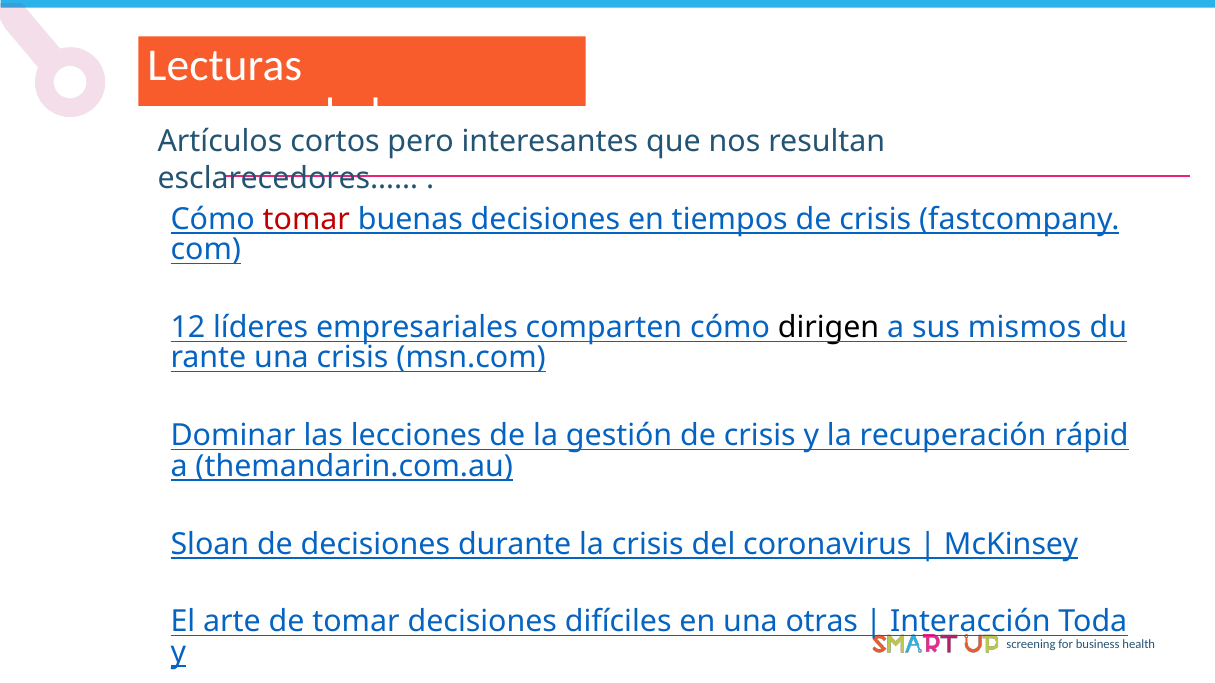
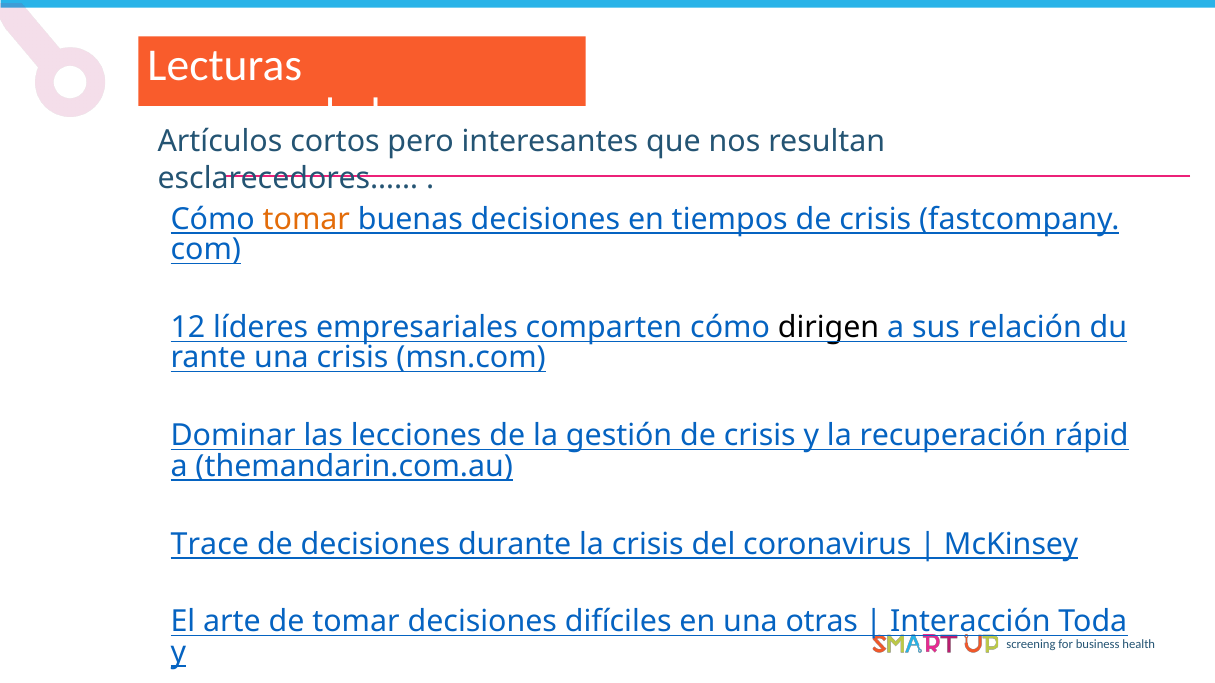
tomar at (306, 219) colour: red -> orange
mismos: mismos -> relación
Sloan: Sloan -> Trace
